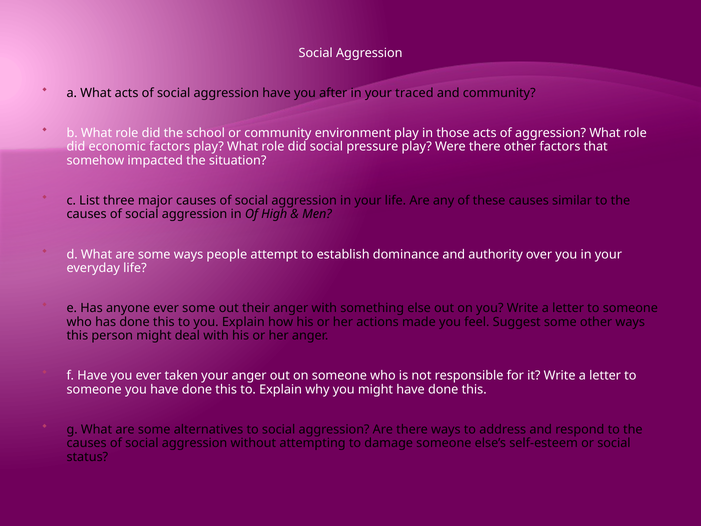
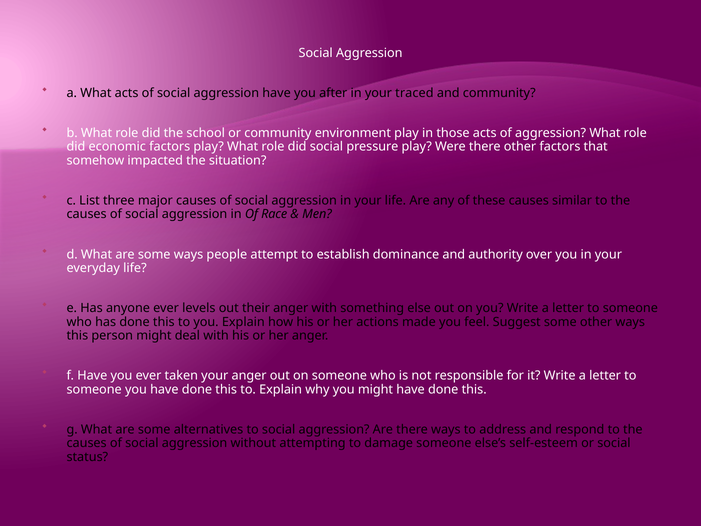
High: High -> Race
ever some: some -> levels
